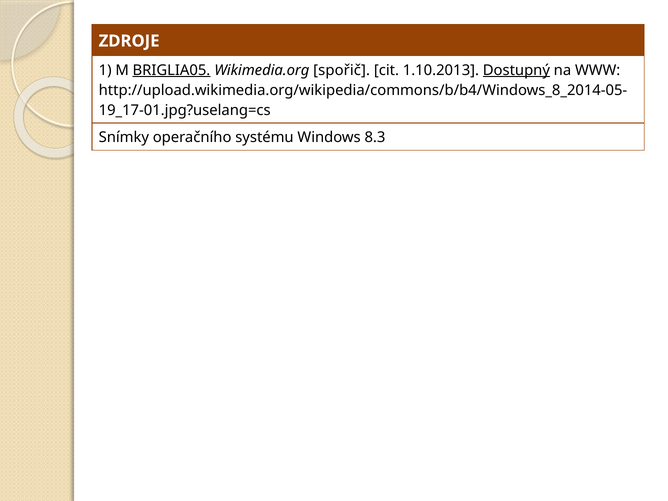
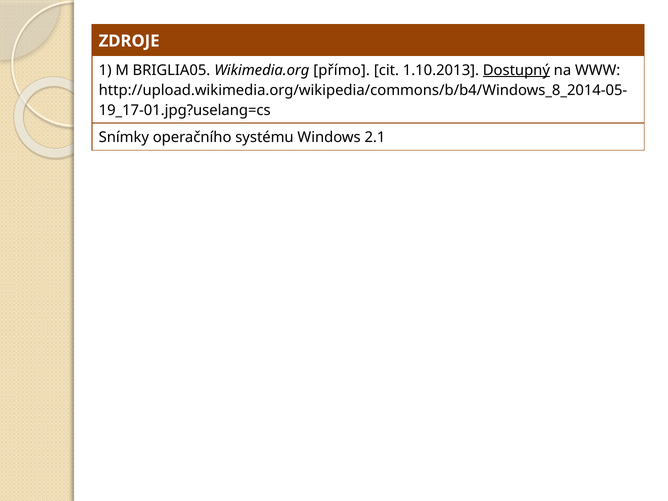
BRIGLIA05 underline: present -> none
spořič: spořič -> přímo
8.3: 8.3 -> 2.1
